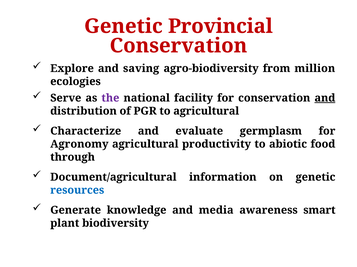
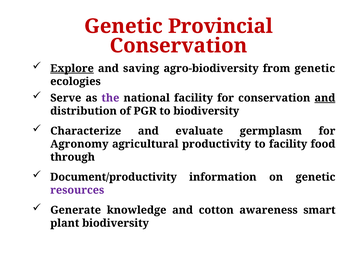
Explore underline: none -> present
from million: million -> genetic
to agricultural: agricultural -> biodiversity
to abiotic: abiotic -> facility
Document/agricultural: Document/agricultural -> Document/productivity
resources colour: blue -> purple
media: media -> cotton
